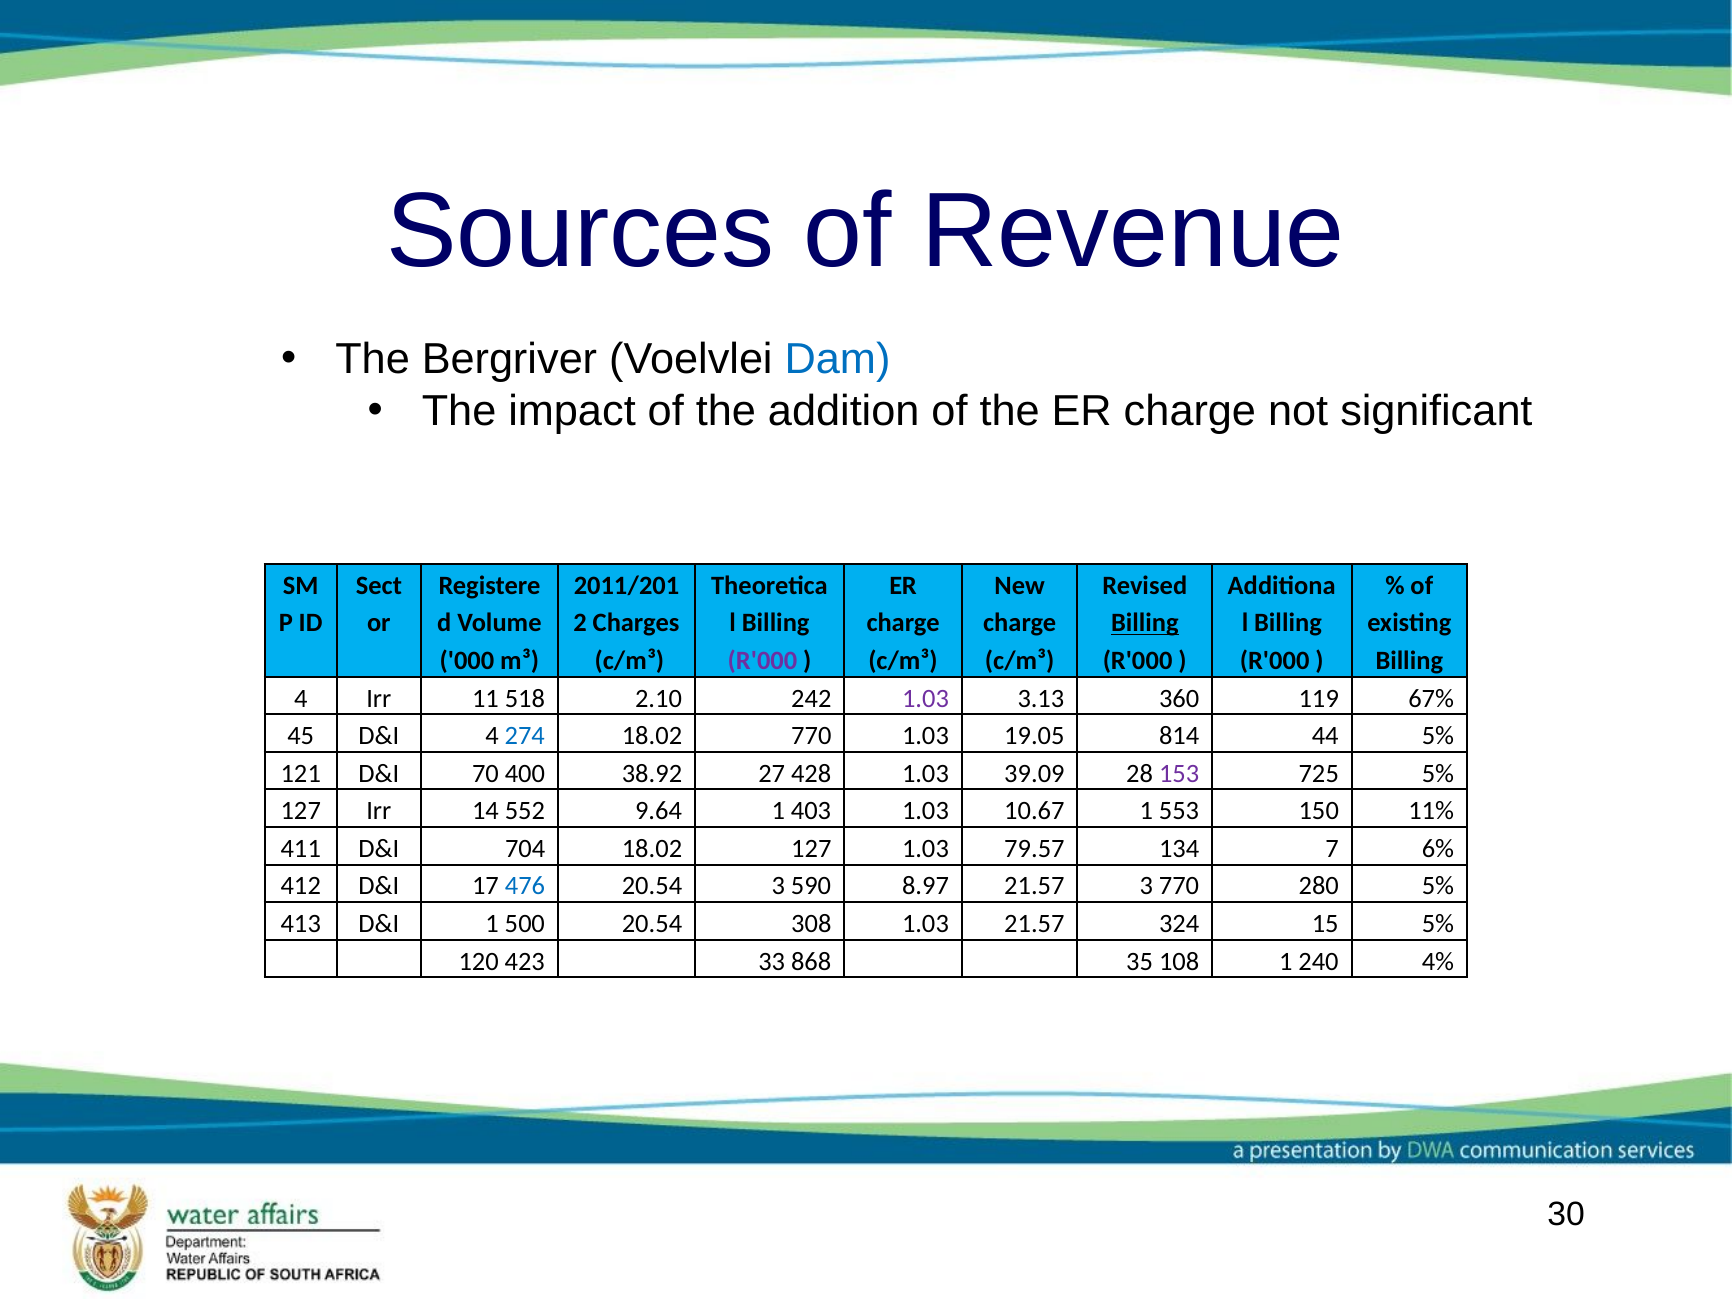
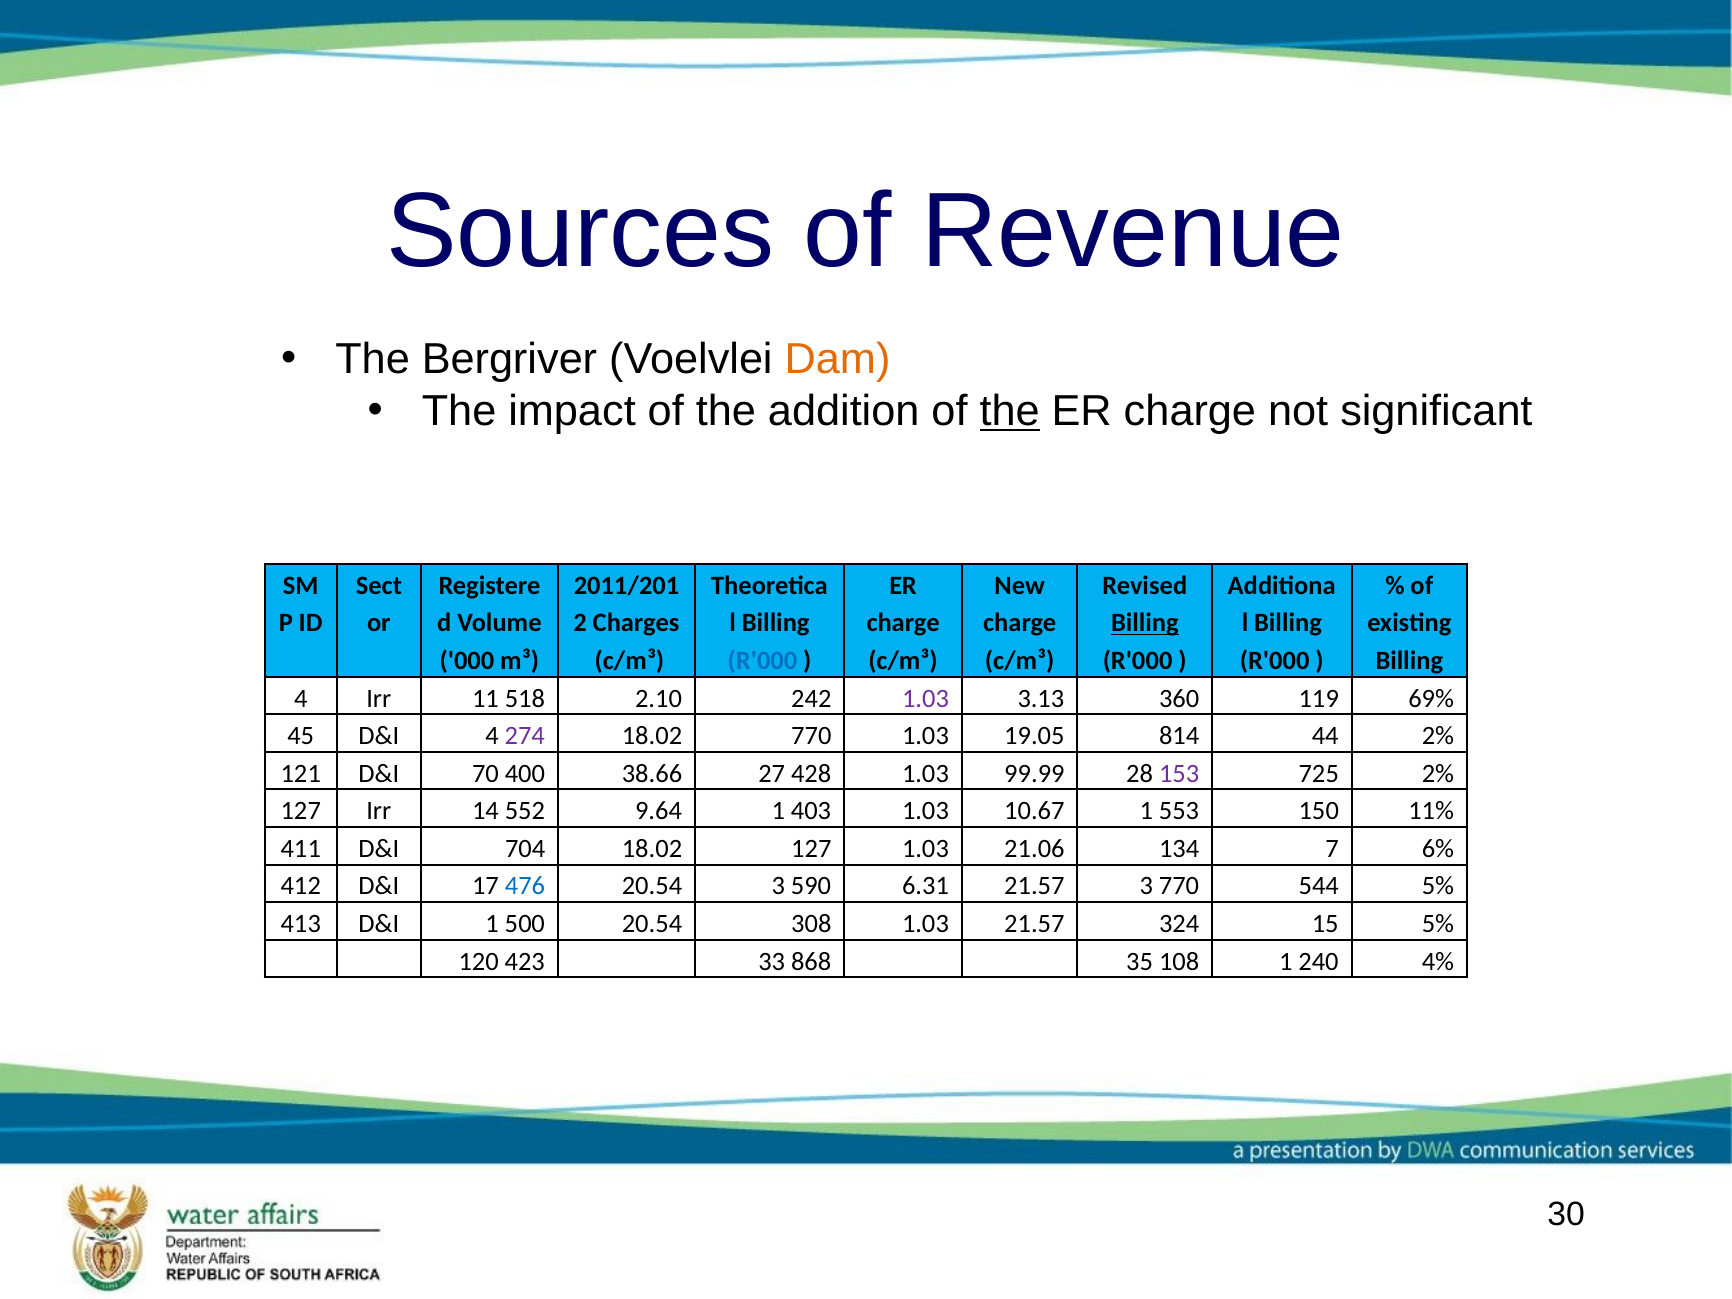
Dam colour: blue -> orange
the at (1010, 412) underline: none -> present
R'000 at (762, 661) colour: purple -> blue
67%: 67% -> 69%
274 colour: blue -> purple
44 5%: 5% -> 2%
38.92: 38.92 -> 38.66
39.09: 39.09 -> 99.99
725 5%: 5% -> 2%
79.57: 79.57 -> 21.06
8.97: 8.97 -> 6.31
280: 280 -> 544
